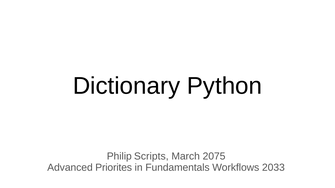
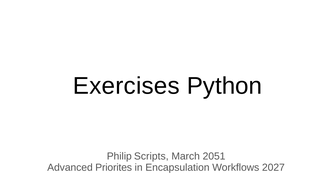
Dictionary: Dictionary -> Exercises
2075: 2075 -> 2051
Fundamentals: Fundamentals -> Encapsulation
2033: 2033 -> 2027
